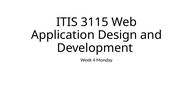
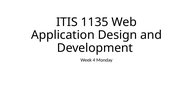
3115: 3115 -> 1135
